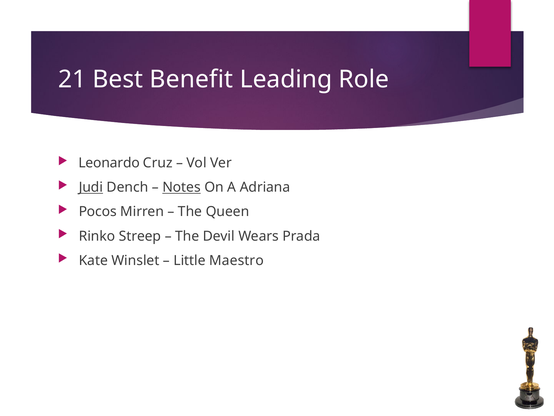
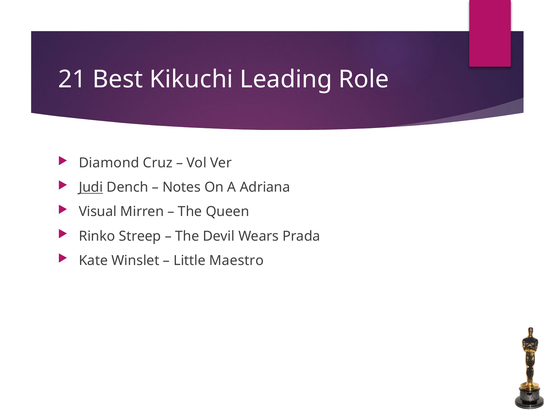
Benefit: Benefit -> Kikuchi
Leonardo: Leonardo -> Diamond
Notes underline: present -> none
Pocos: Pocos -> Visual
